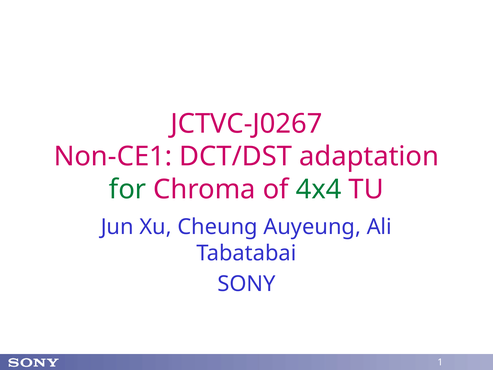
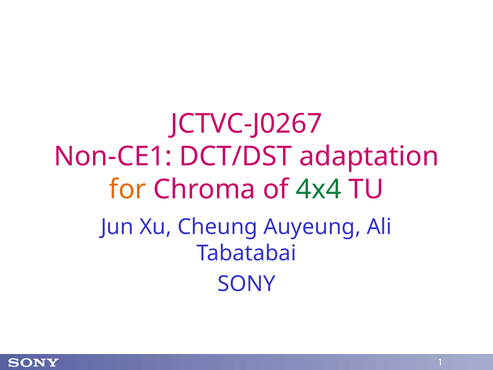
for colour: green -> orange
